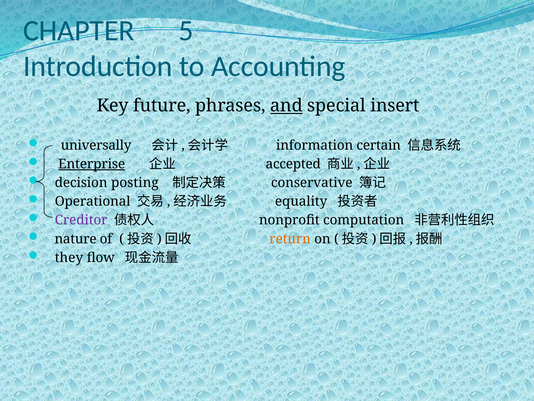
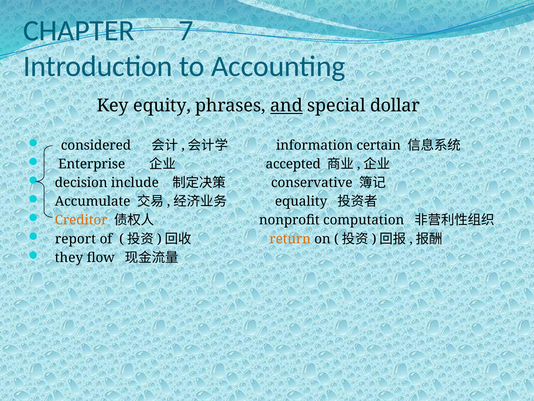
5: 5 -> 7
future: future -> equity
insert: insert -> dollar
universally: universally -> considered
Enterprise underline: present -> none
posting: posting -> include
Operational: Operational -> Accumulate
Creditor colour: purple -> orange
nature: nature -> report
